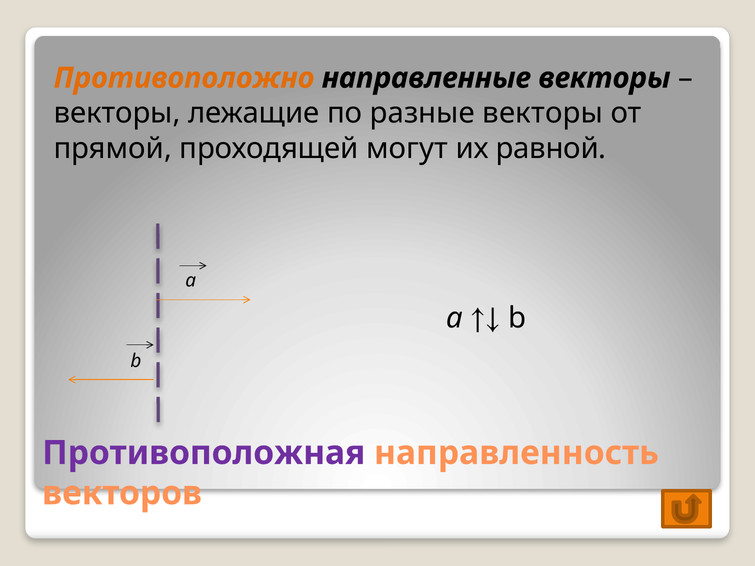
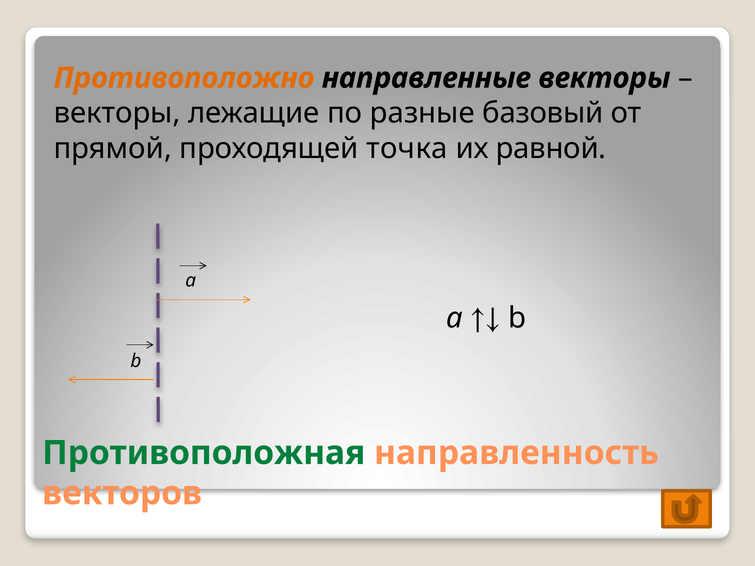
разные векторы: векторы -> базовый
могут: могут -> точка
Противоположная colour: purple -> green
